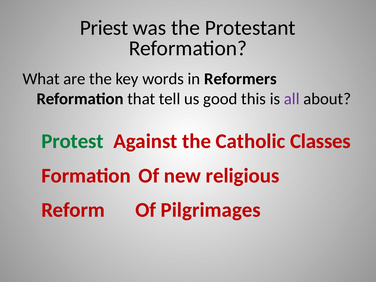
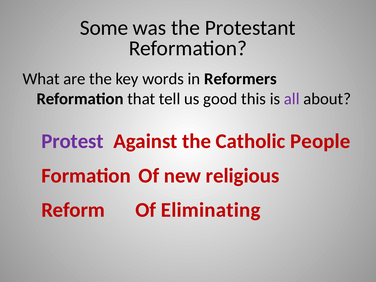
Priest: Priest -> Some
Protest colour: green -> purple
Classes: Classes -> People
Pilgrimages: Pilgrimages -> Eliminating
